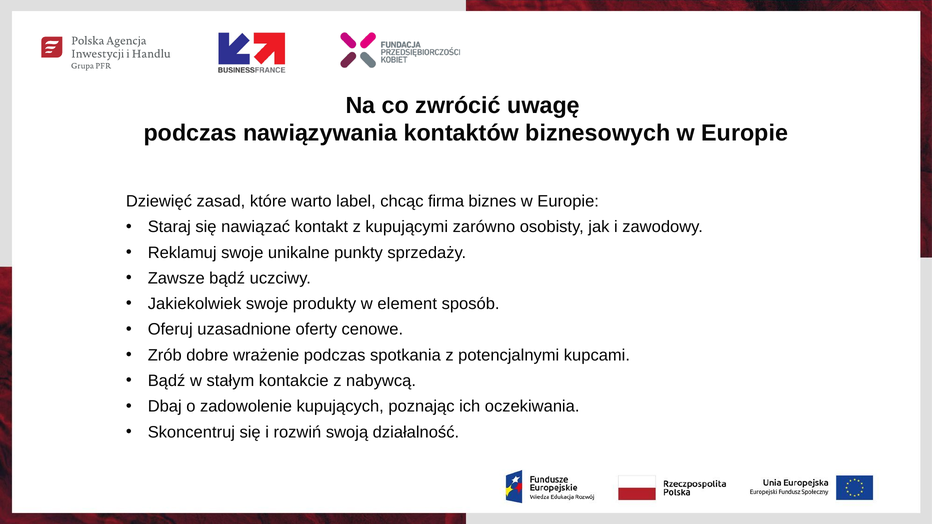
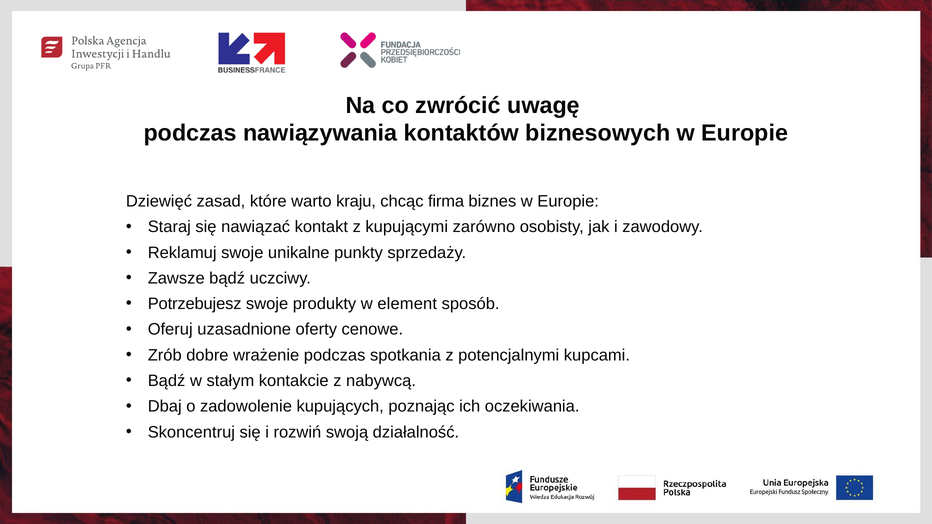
label: label -> kraju
Jakiekolwiek: Jakiekolwiek -> Potrzebujesz
